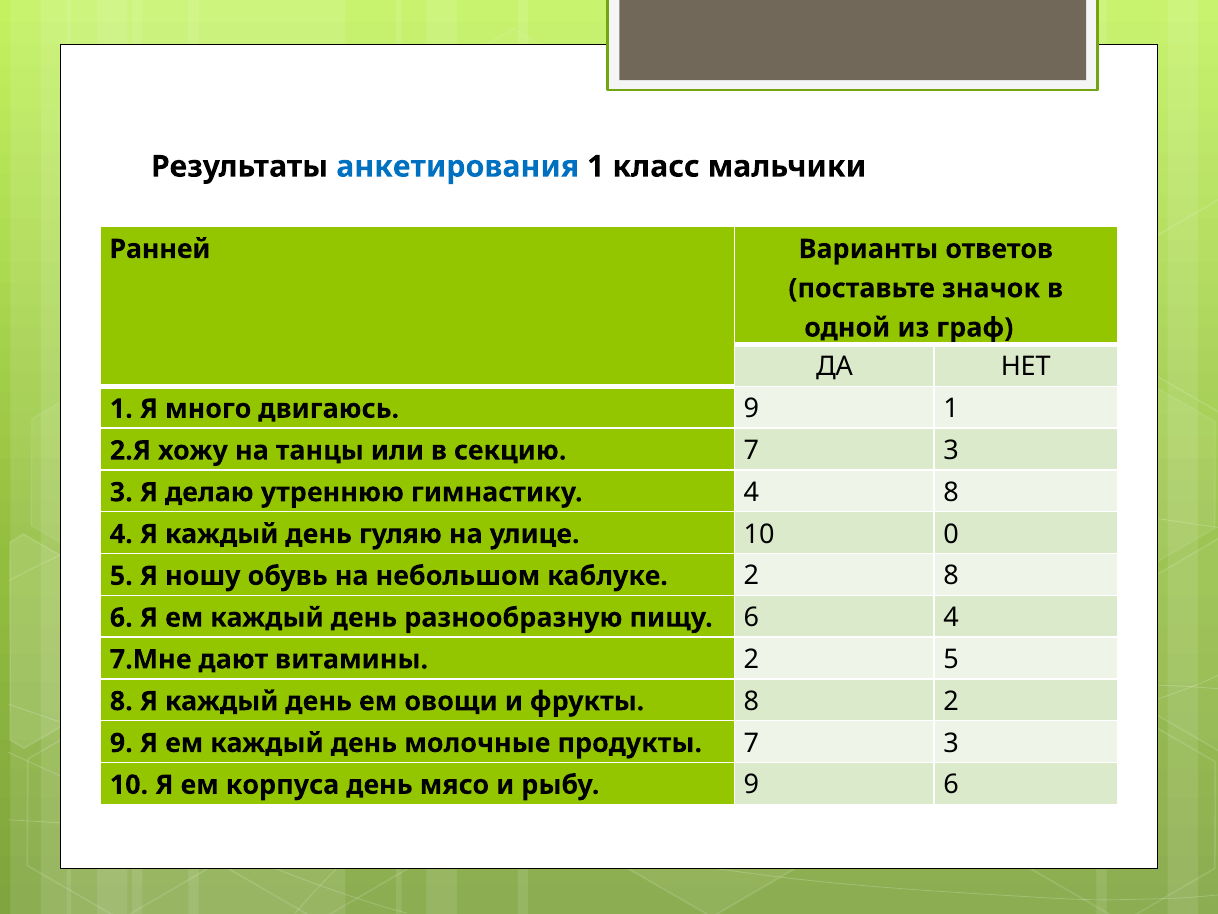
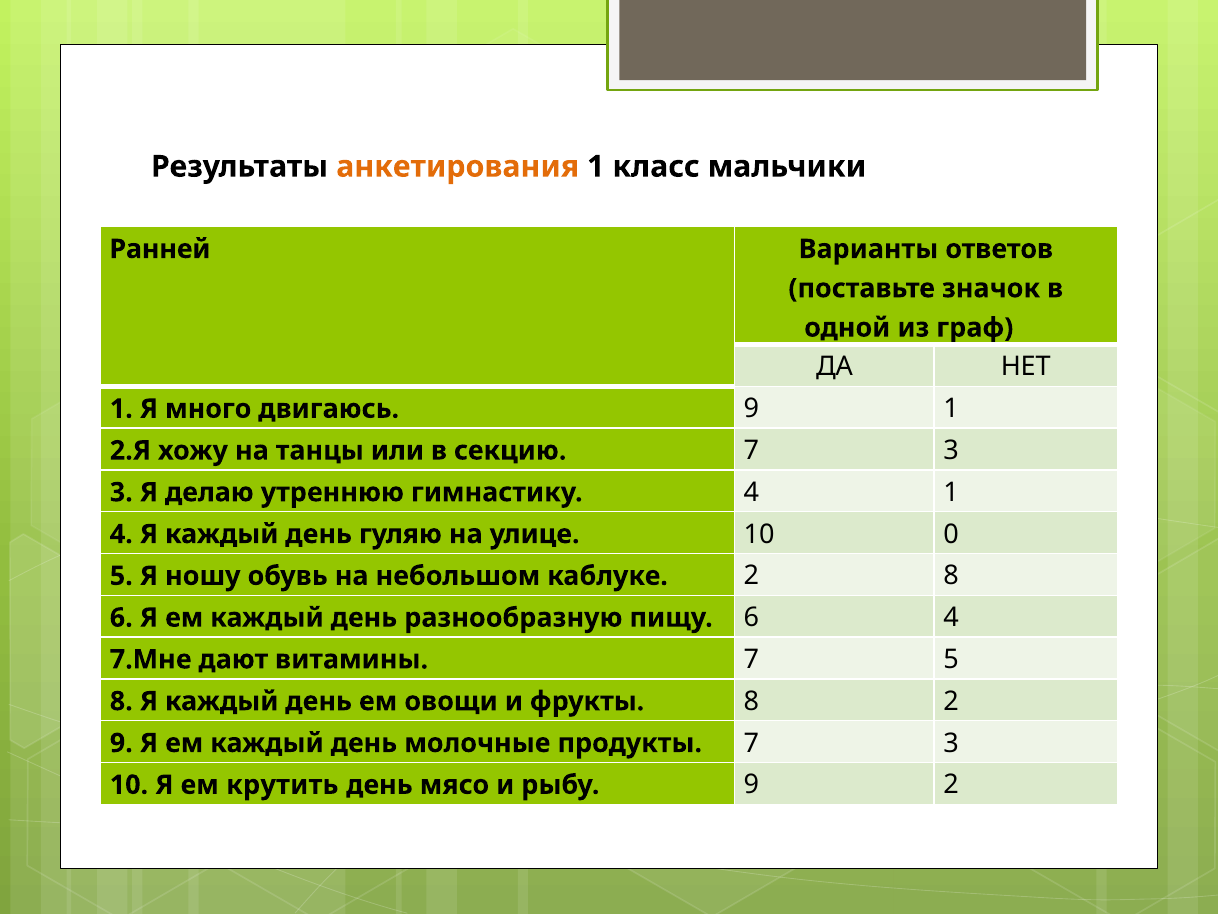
анкетирования at (458, 167) colour: blue -> orange
8 at (951, 492): 8 -> 1
2 at (751, 659): 2 -> 7
корпуса: корпуса -> крутить
9 6: 6 -> 2
